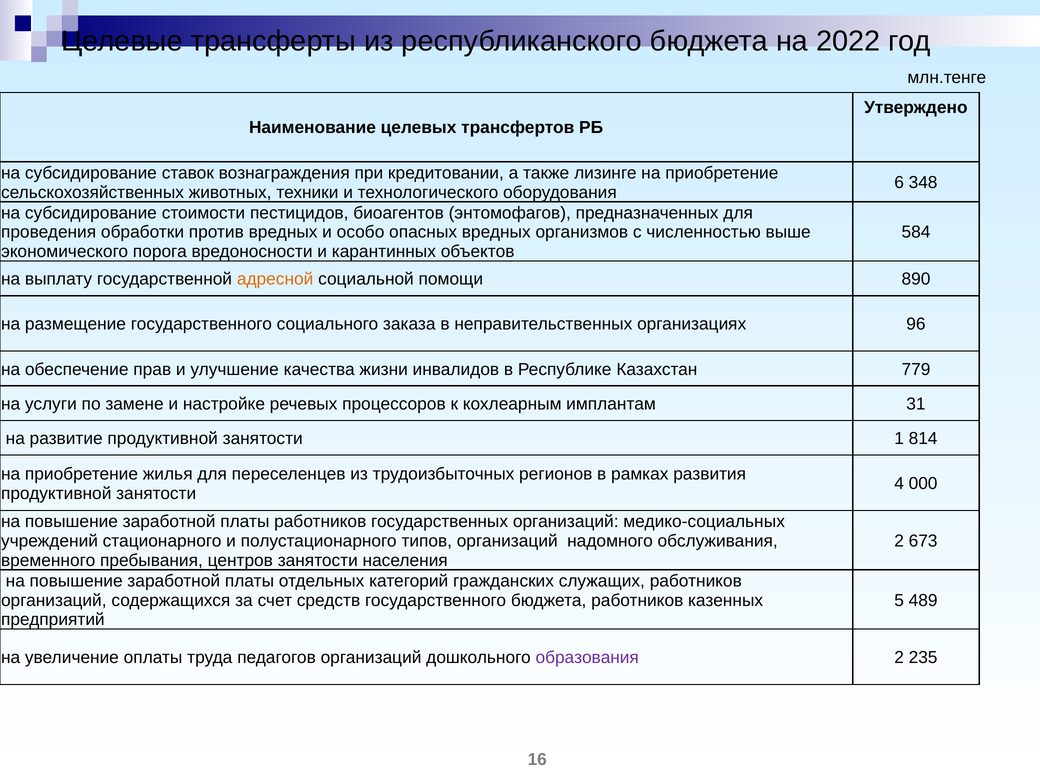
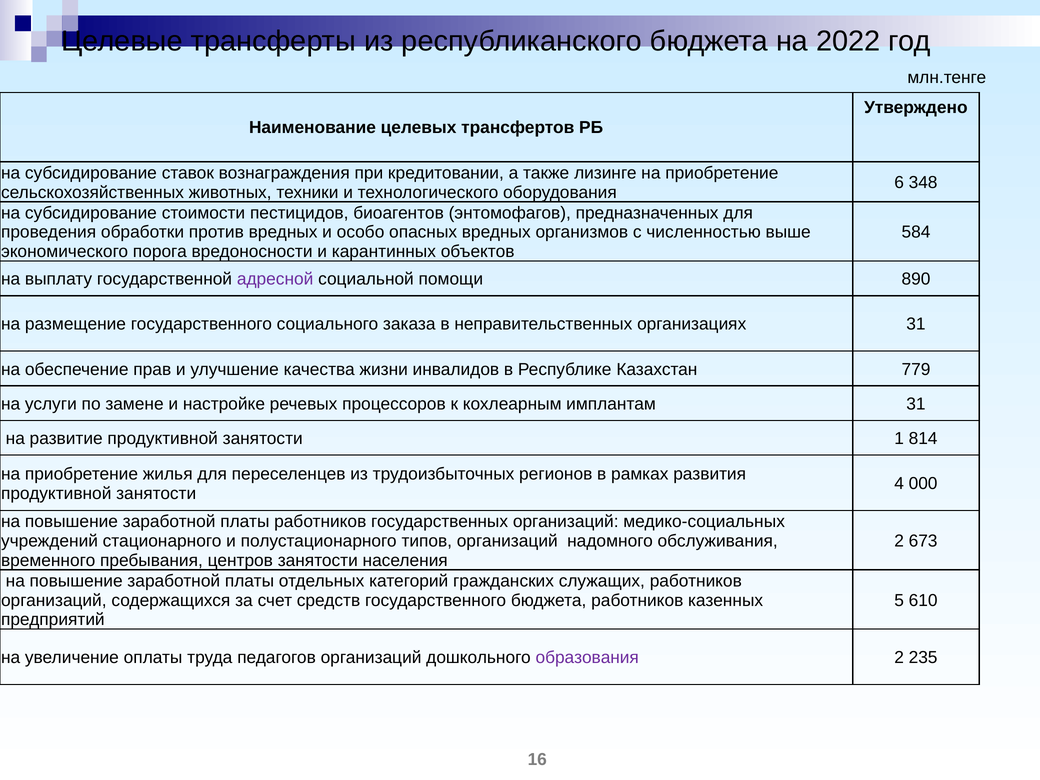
адресной colour: orange -> purple
организациях 96: 96 -> 31
489: 489 -> 610
